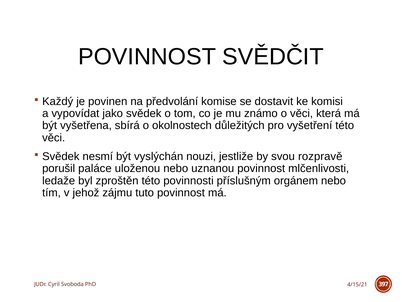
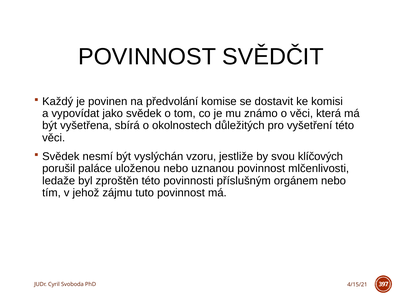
nouzi: nouzi -> vzoru
rozpravě: rozpravě -> klíčových
